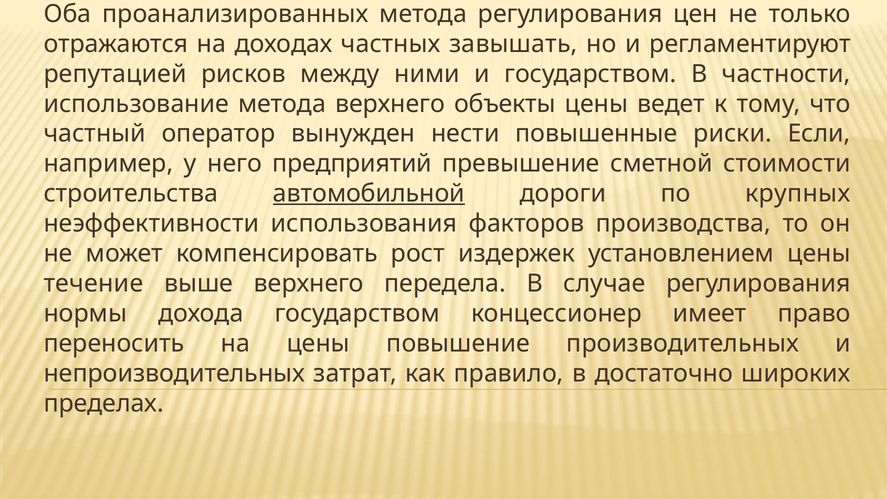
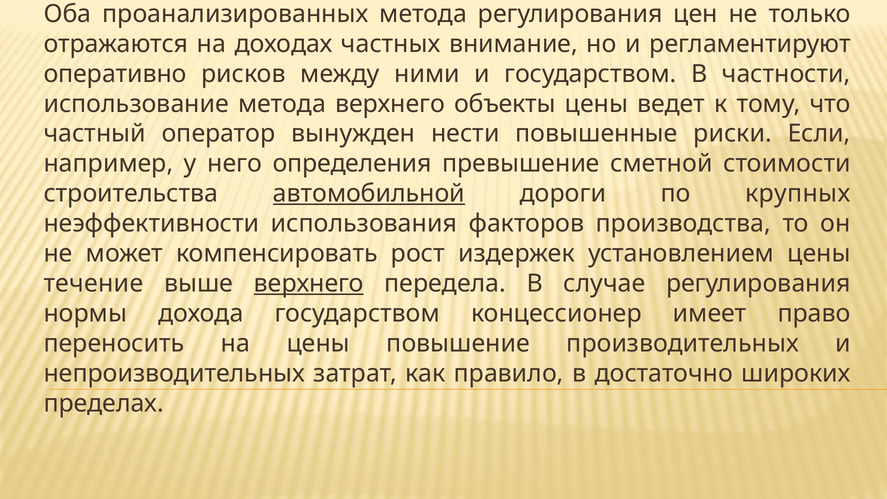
завышать: завышать -> внимание
репутацией: репутацией -> оперативно
предприятий: предприятий -> определения
верхнего at (309, 284) underline: none -> present
